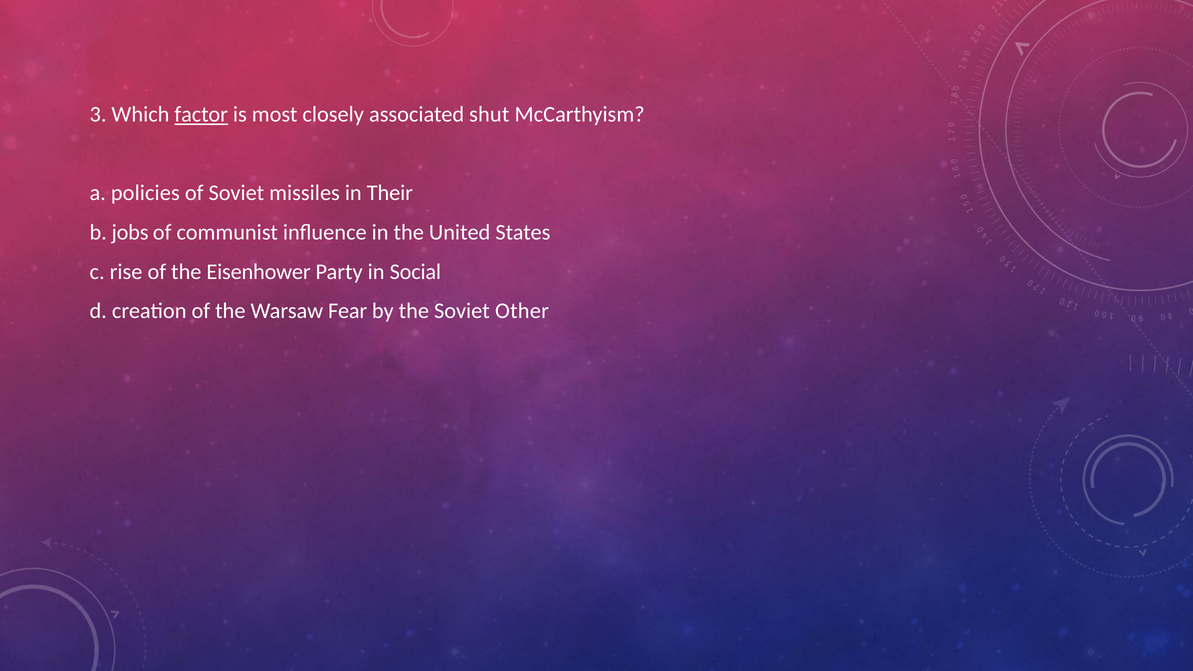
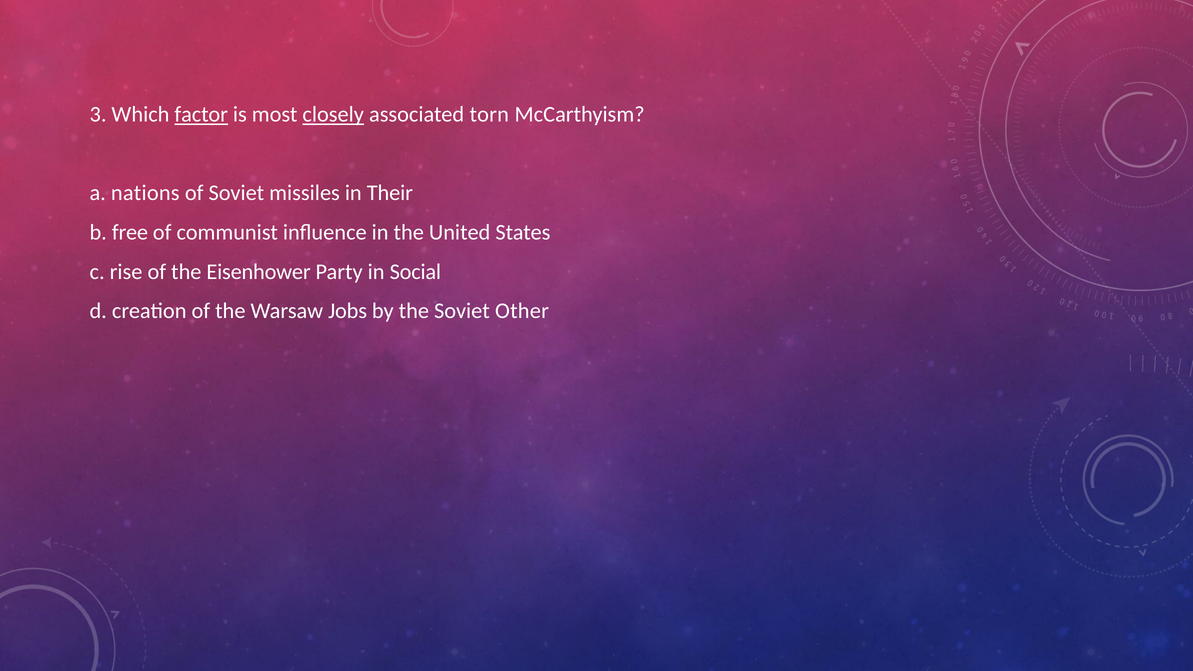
closely underline: none -> present
shut: shut -> torn
policies: policies -> nations
jobs: jobs -> free
Fear: Fear -> Jobs
